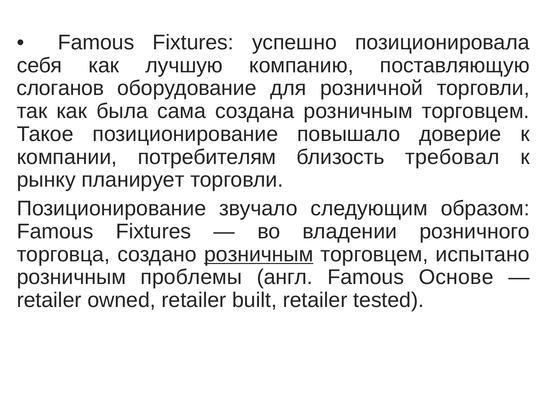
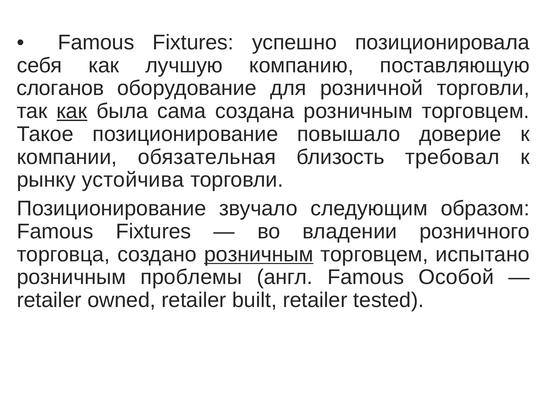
как at (72, 111) underline: none -> present
потребителям: потребителям -> обязательная
планирует: планирует -> устойчива
Основе: Основе -> Особой
